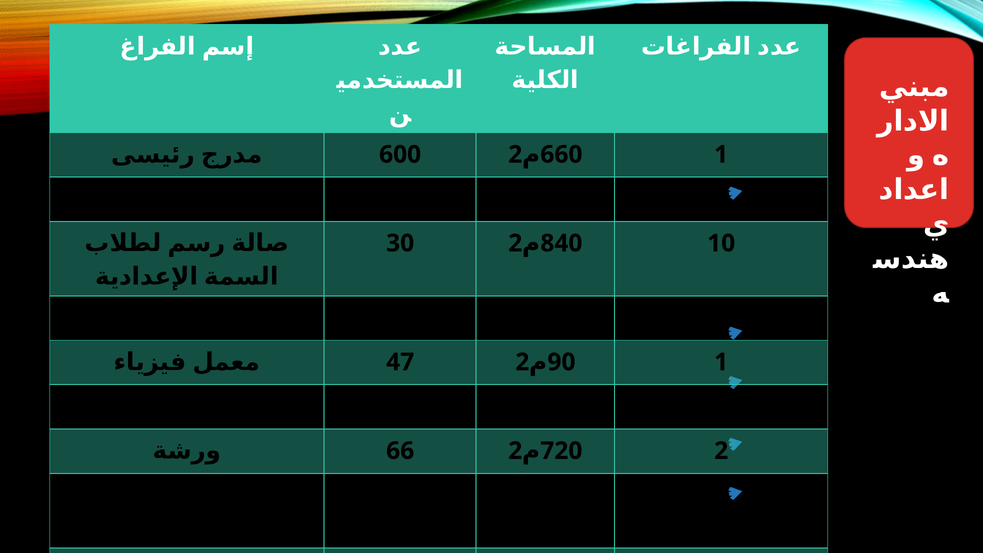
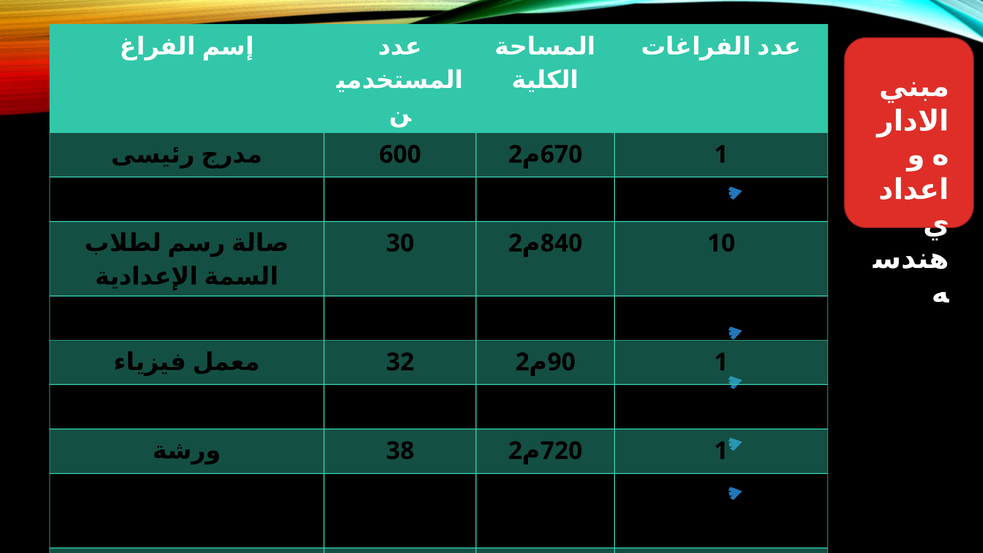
660: 660 -> 670
47: 47 -> 32
66: 66 -> 38
2 at (721, 451): 2 -> 1
